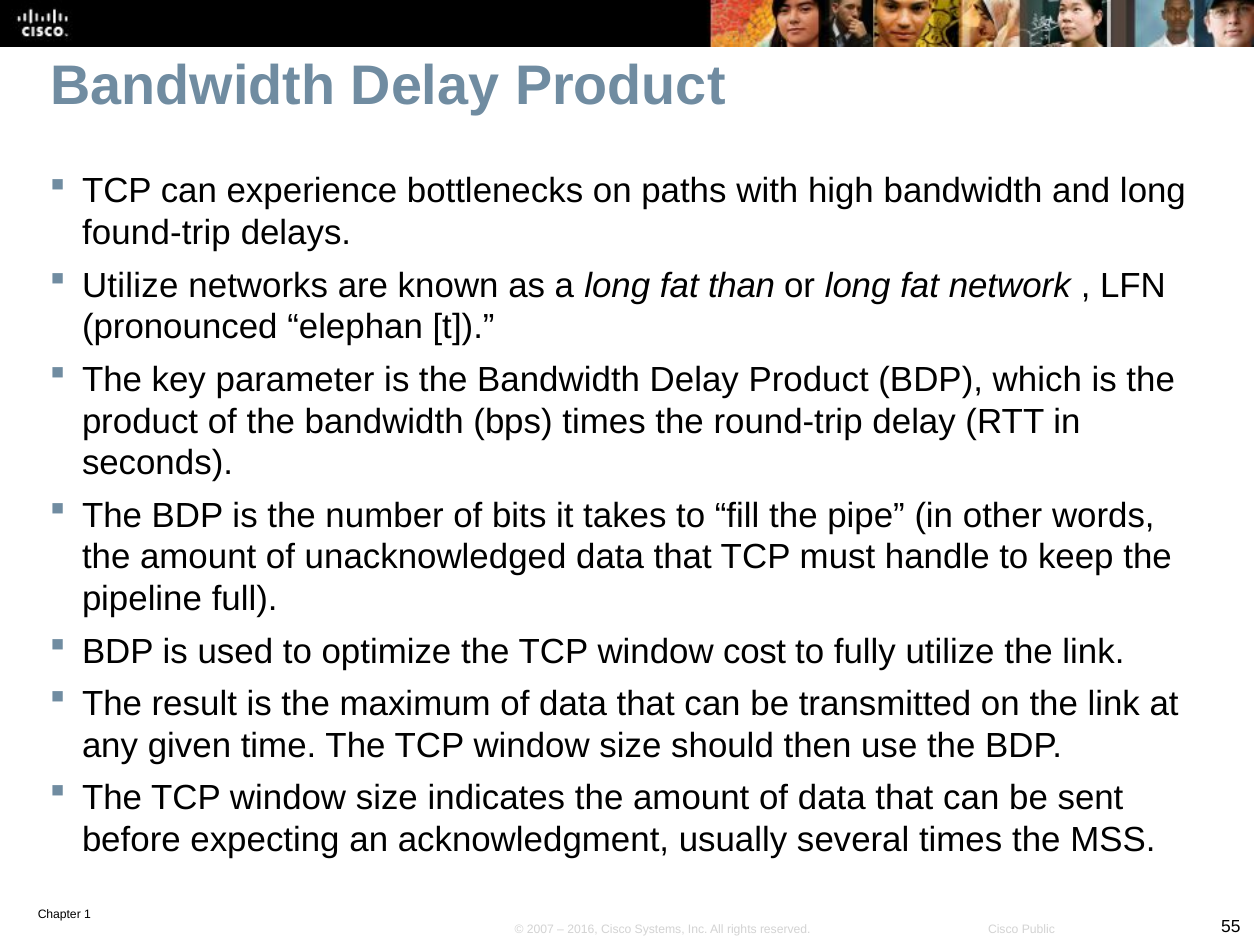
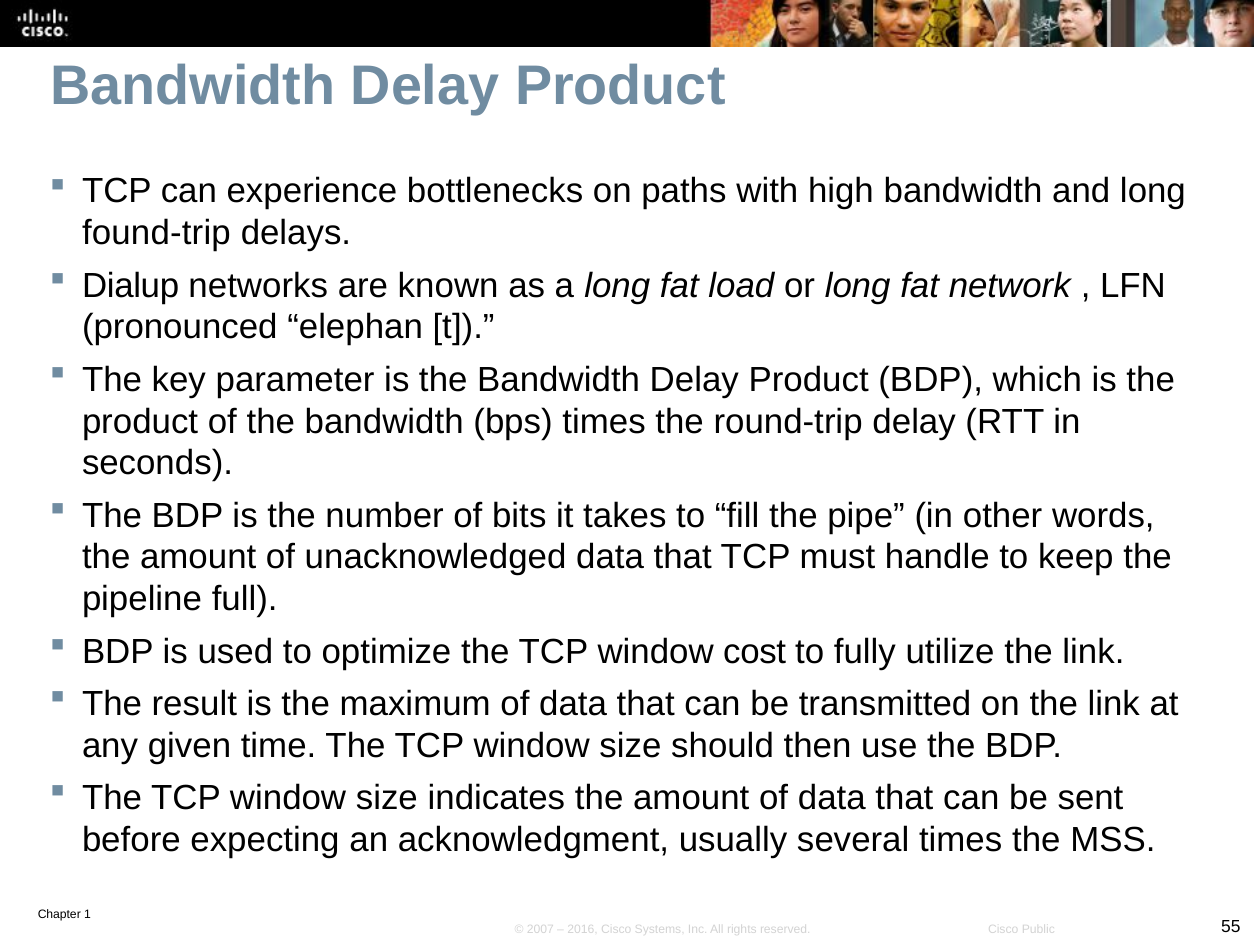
Utilize at (130, 285): Utilize -> Dialup
than: than -> load
